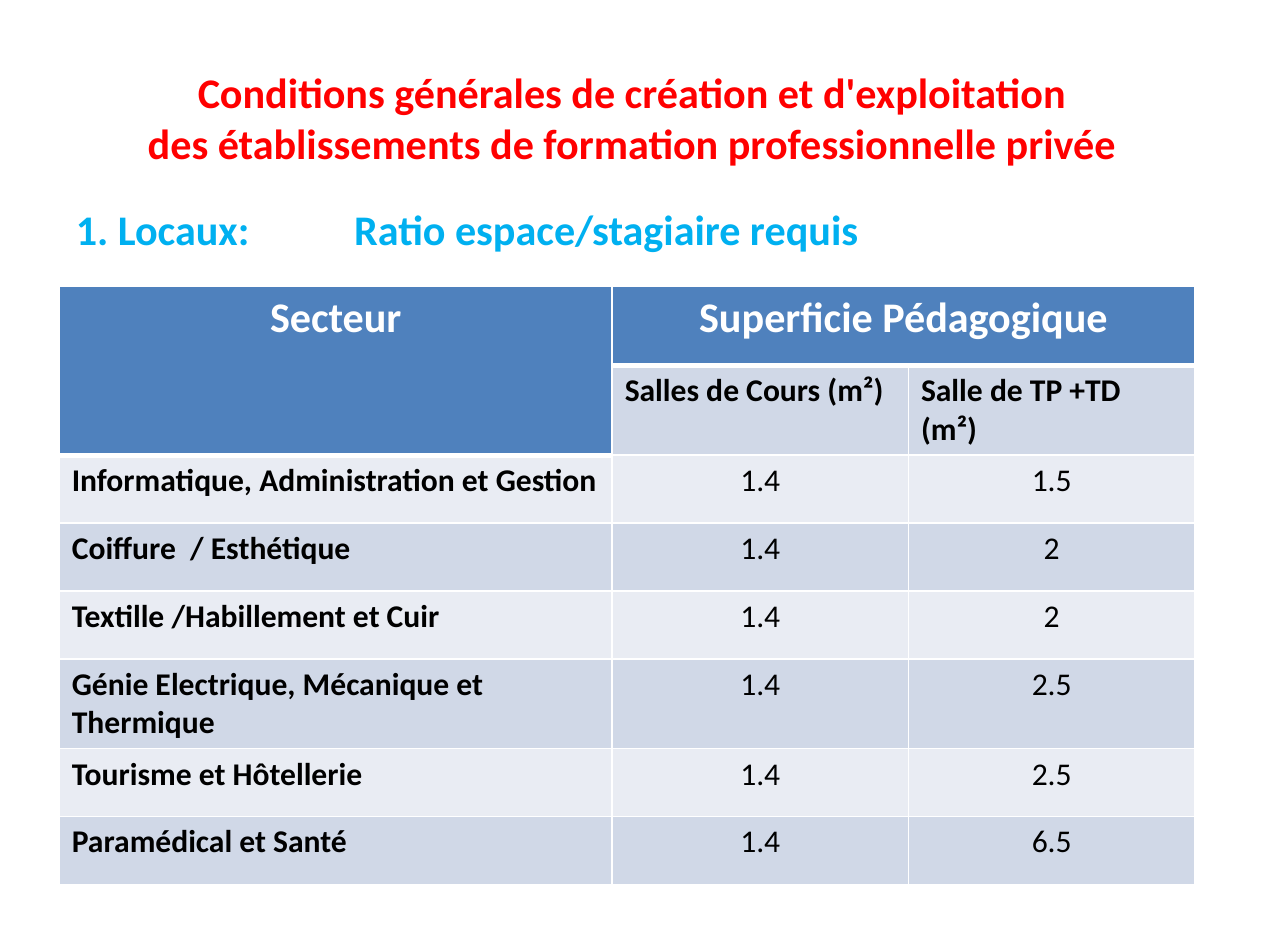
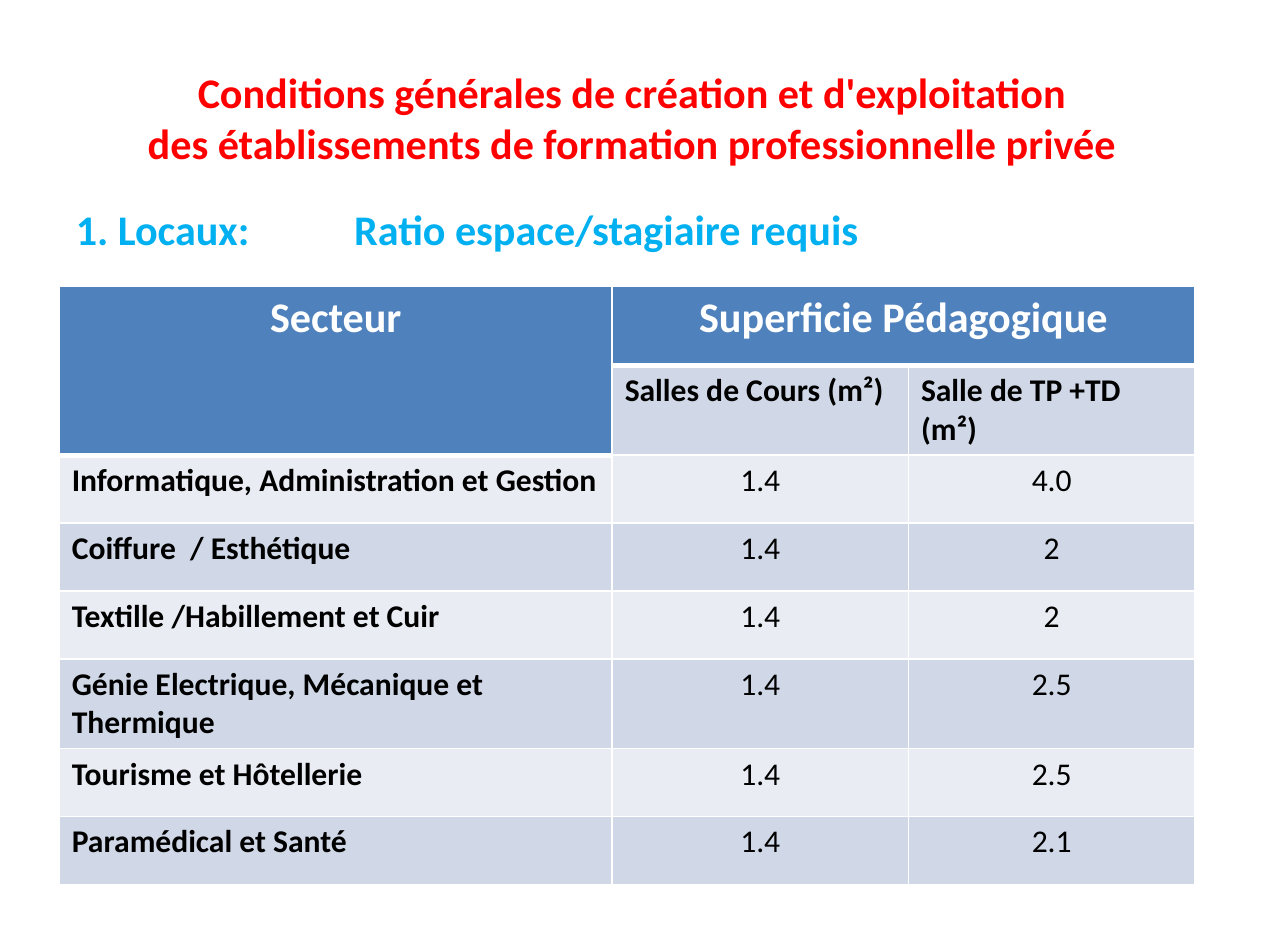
1.5: 1.5 -> 4.0
6.5: 6.5 -> 2.1
